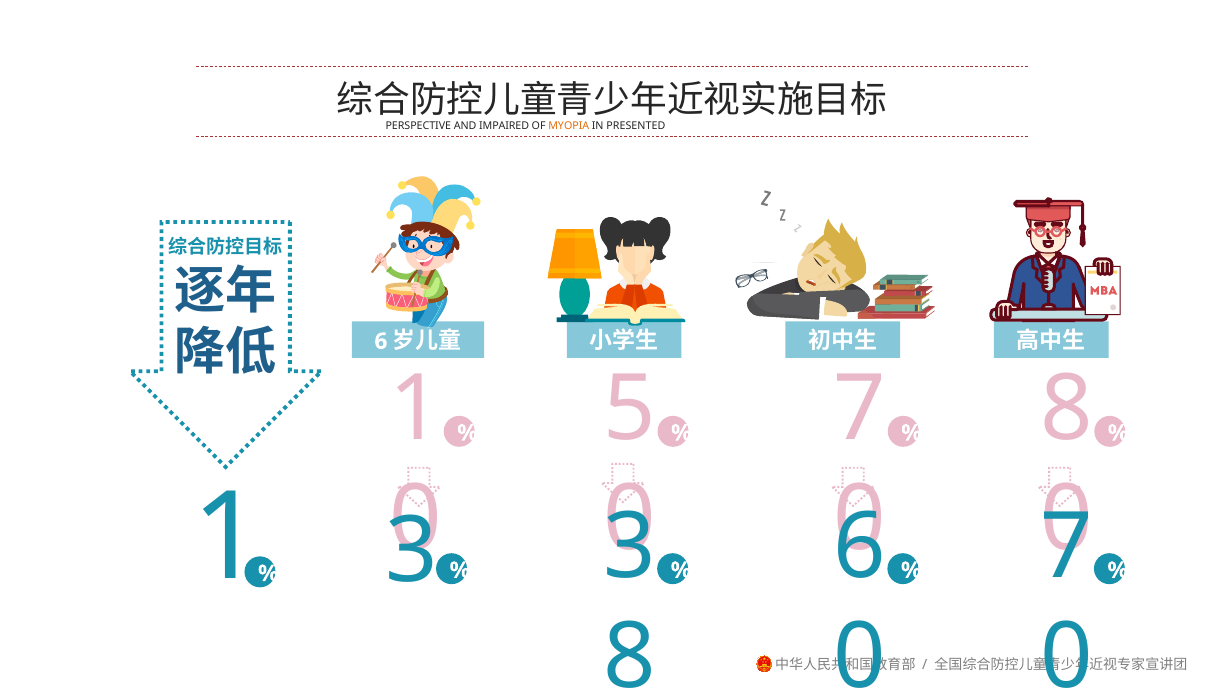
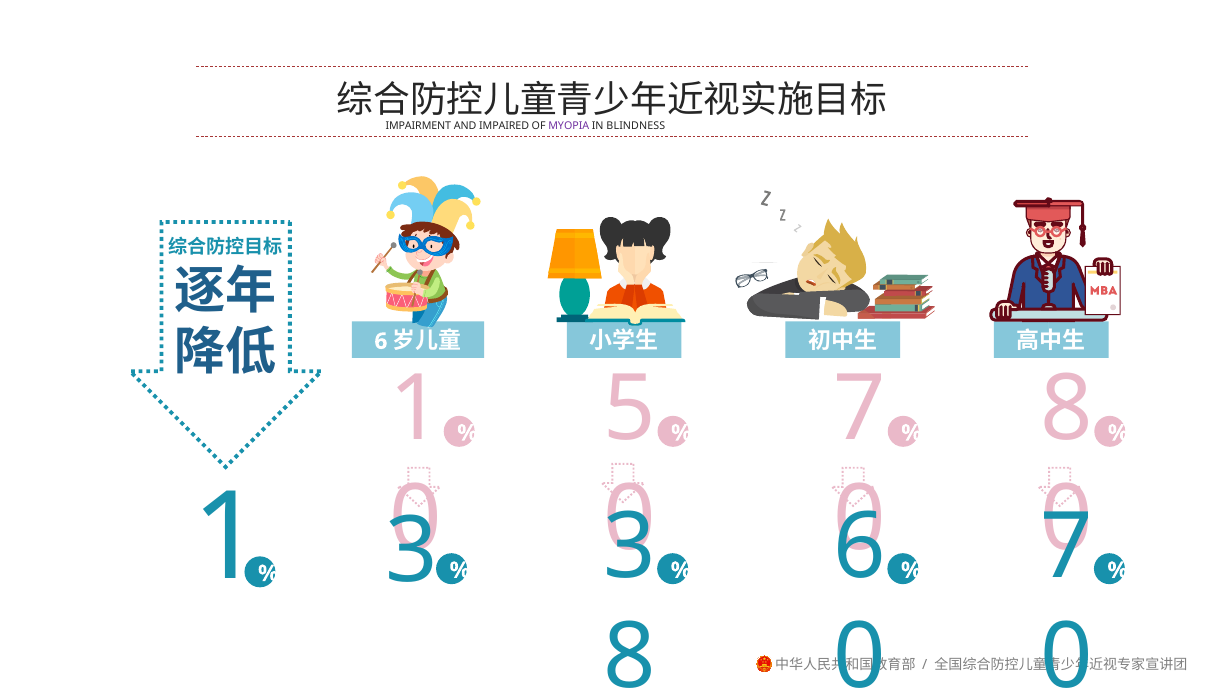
PERSPECTIVE: PERSPECTIVE -> IMPAIRMENT
MYOPIA colour: orange -> purple
PRESENTED: PRESENTED -> BLINDNESS
